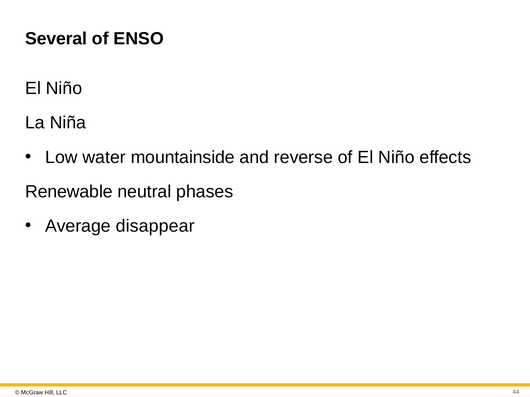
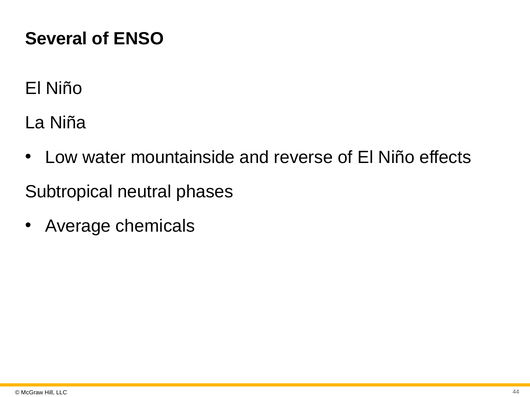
Renewable: Renewable -> Subtropical
disappear: disappear -> chemicals
